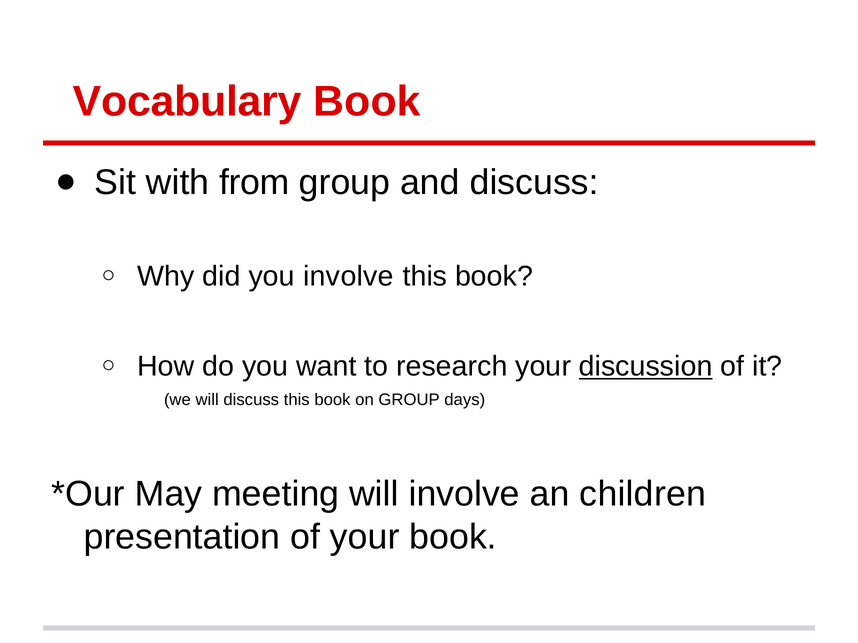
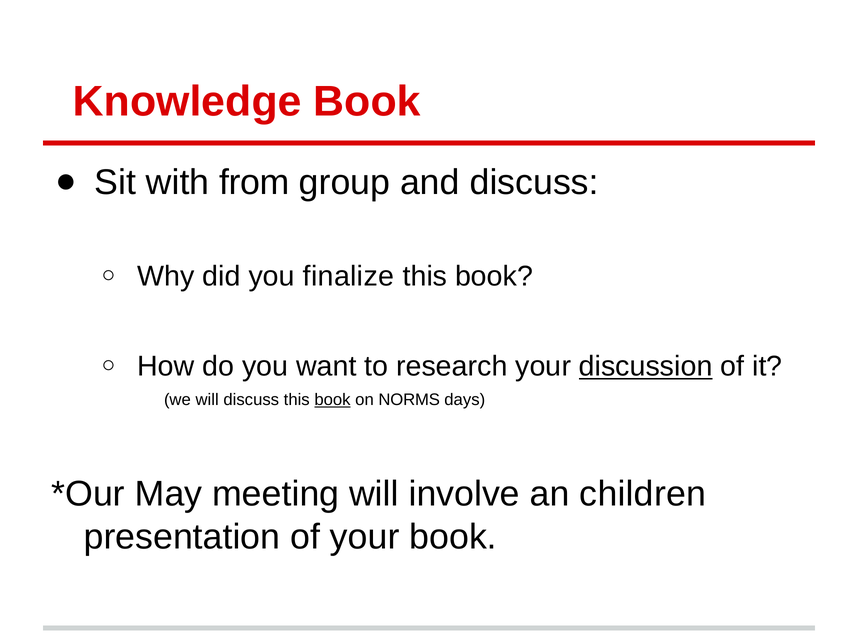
Vocabulary: Vocabulary -> Knowledge
you involve: involve -> finalize
book at (332, 400) underline: none -> present
on GROUP: GROUP -> NORMS
